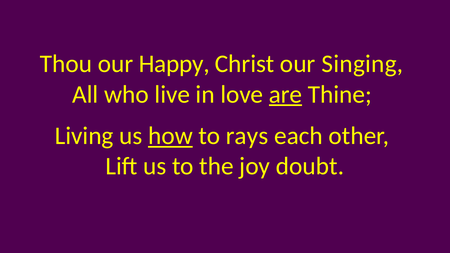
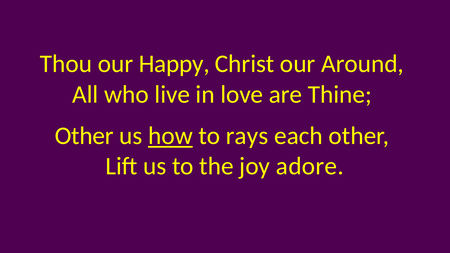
Singing: Singing -> Around
are underline: present -> none
Living at (84, 136): Living -> Other
doubt: doubt -> adore
